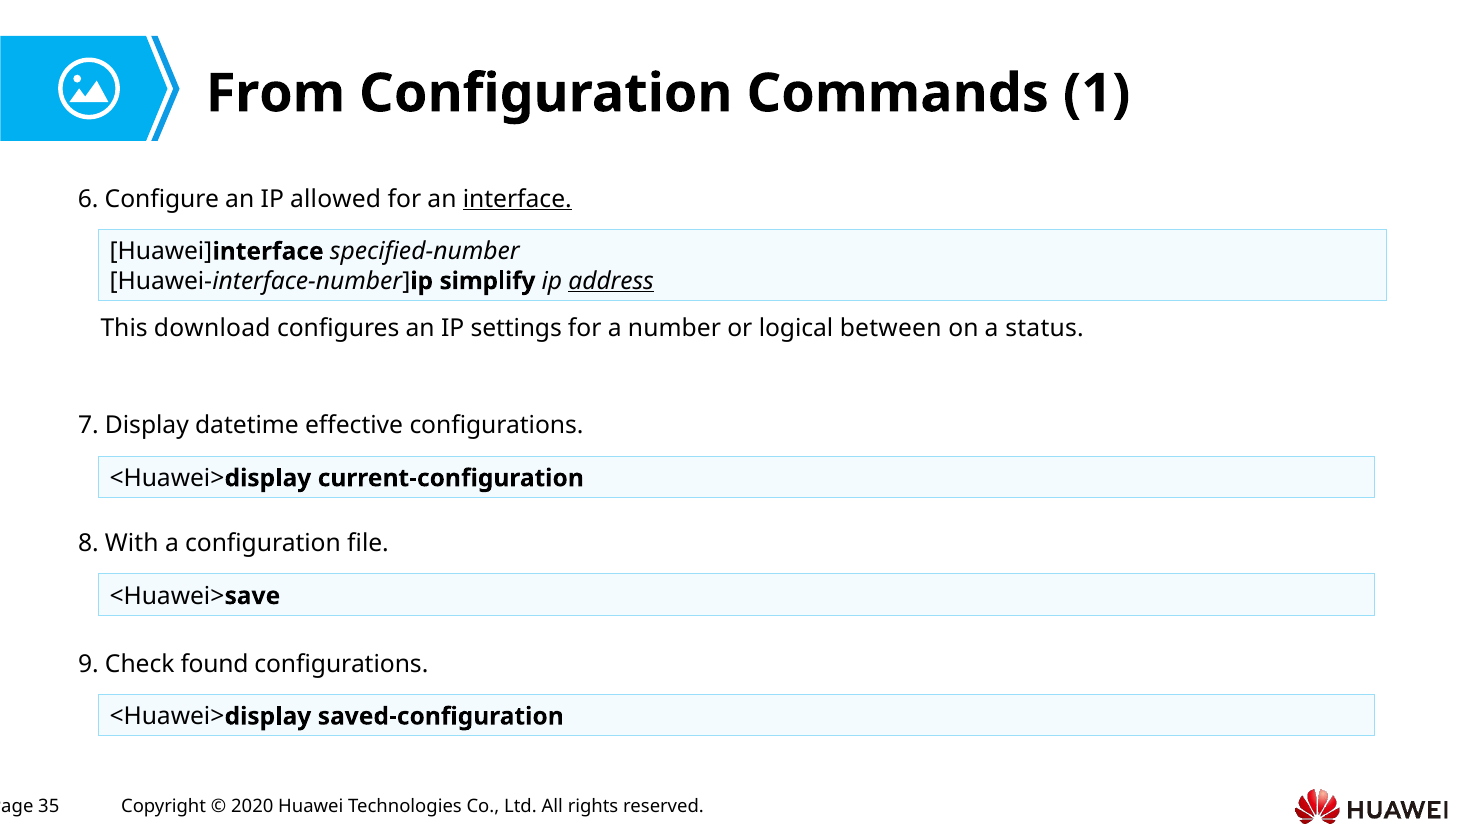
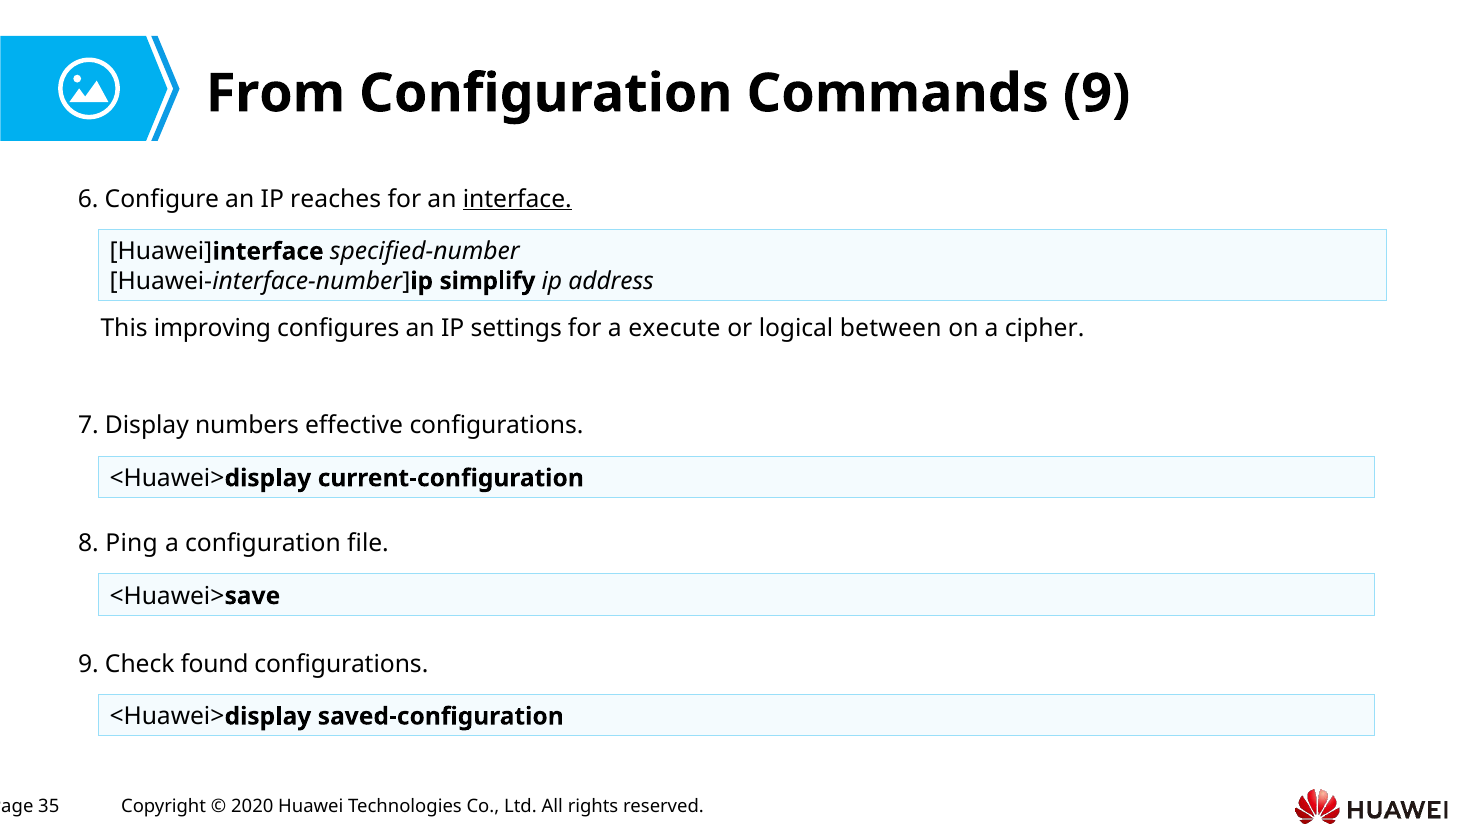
Commands 1: 1 -> 9
allowed: allowed -> reaches
address underline: present -> none
download: download -> improving
number: number -> execute
status: status -> cipher
datetime: datetime -> numbers
With: With -> Ping
